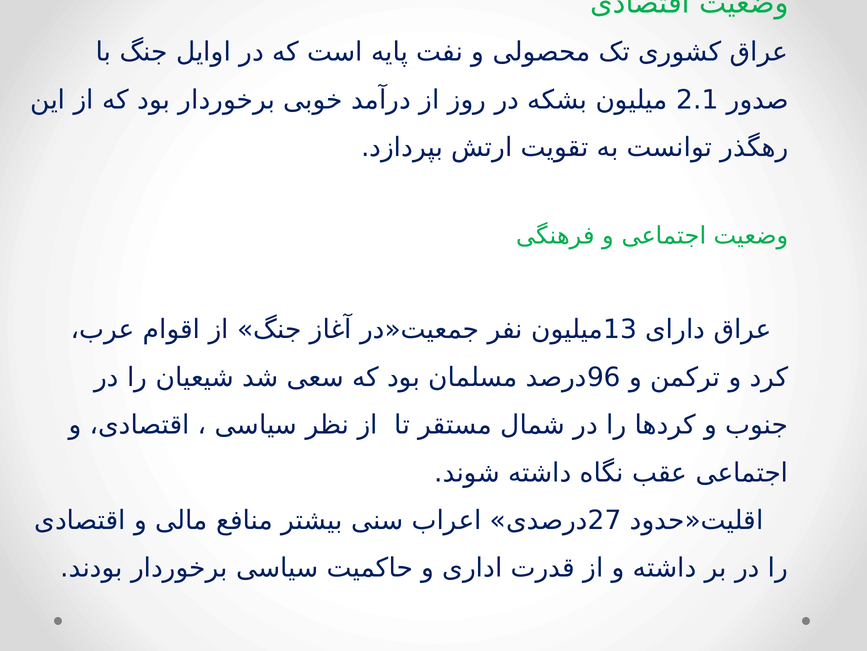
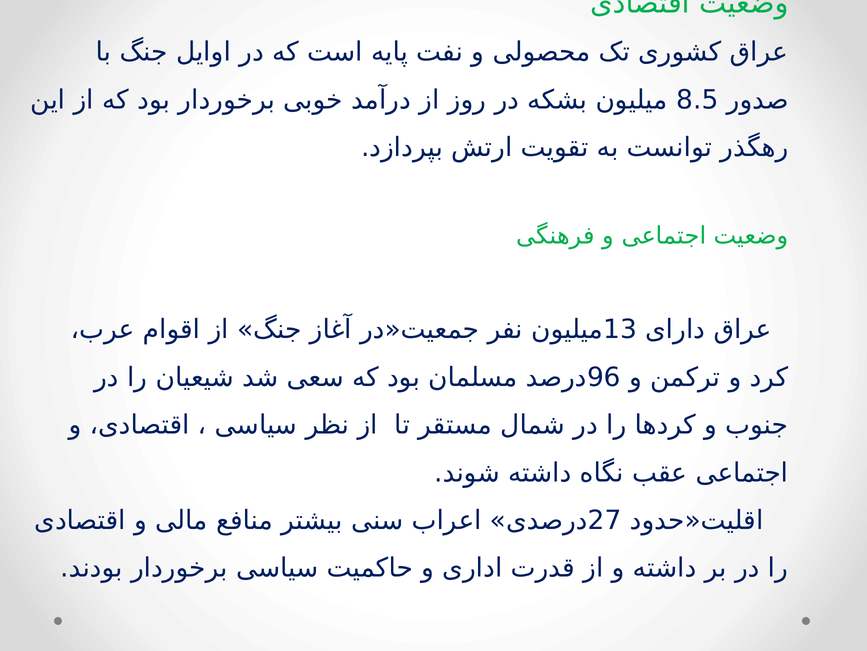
2.1: 2.1 -> 8.5
